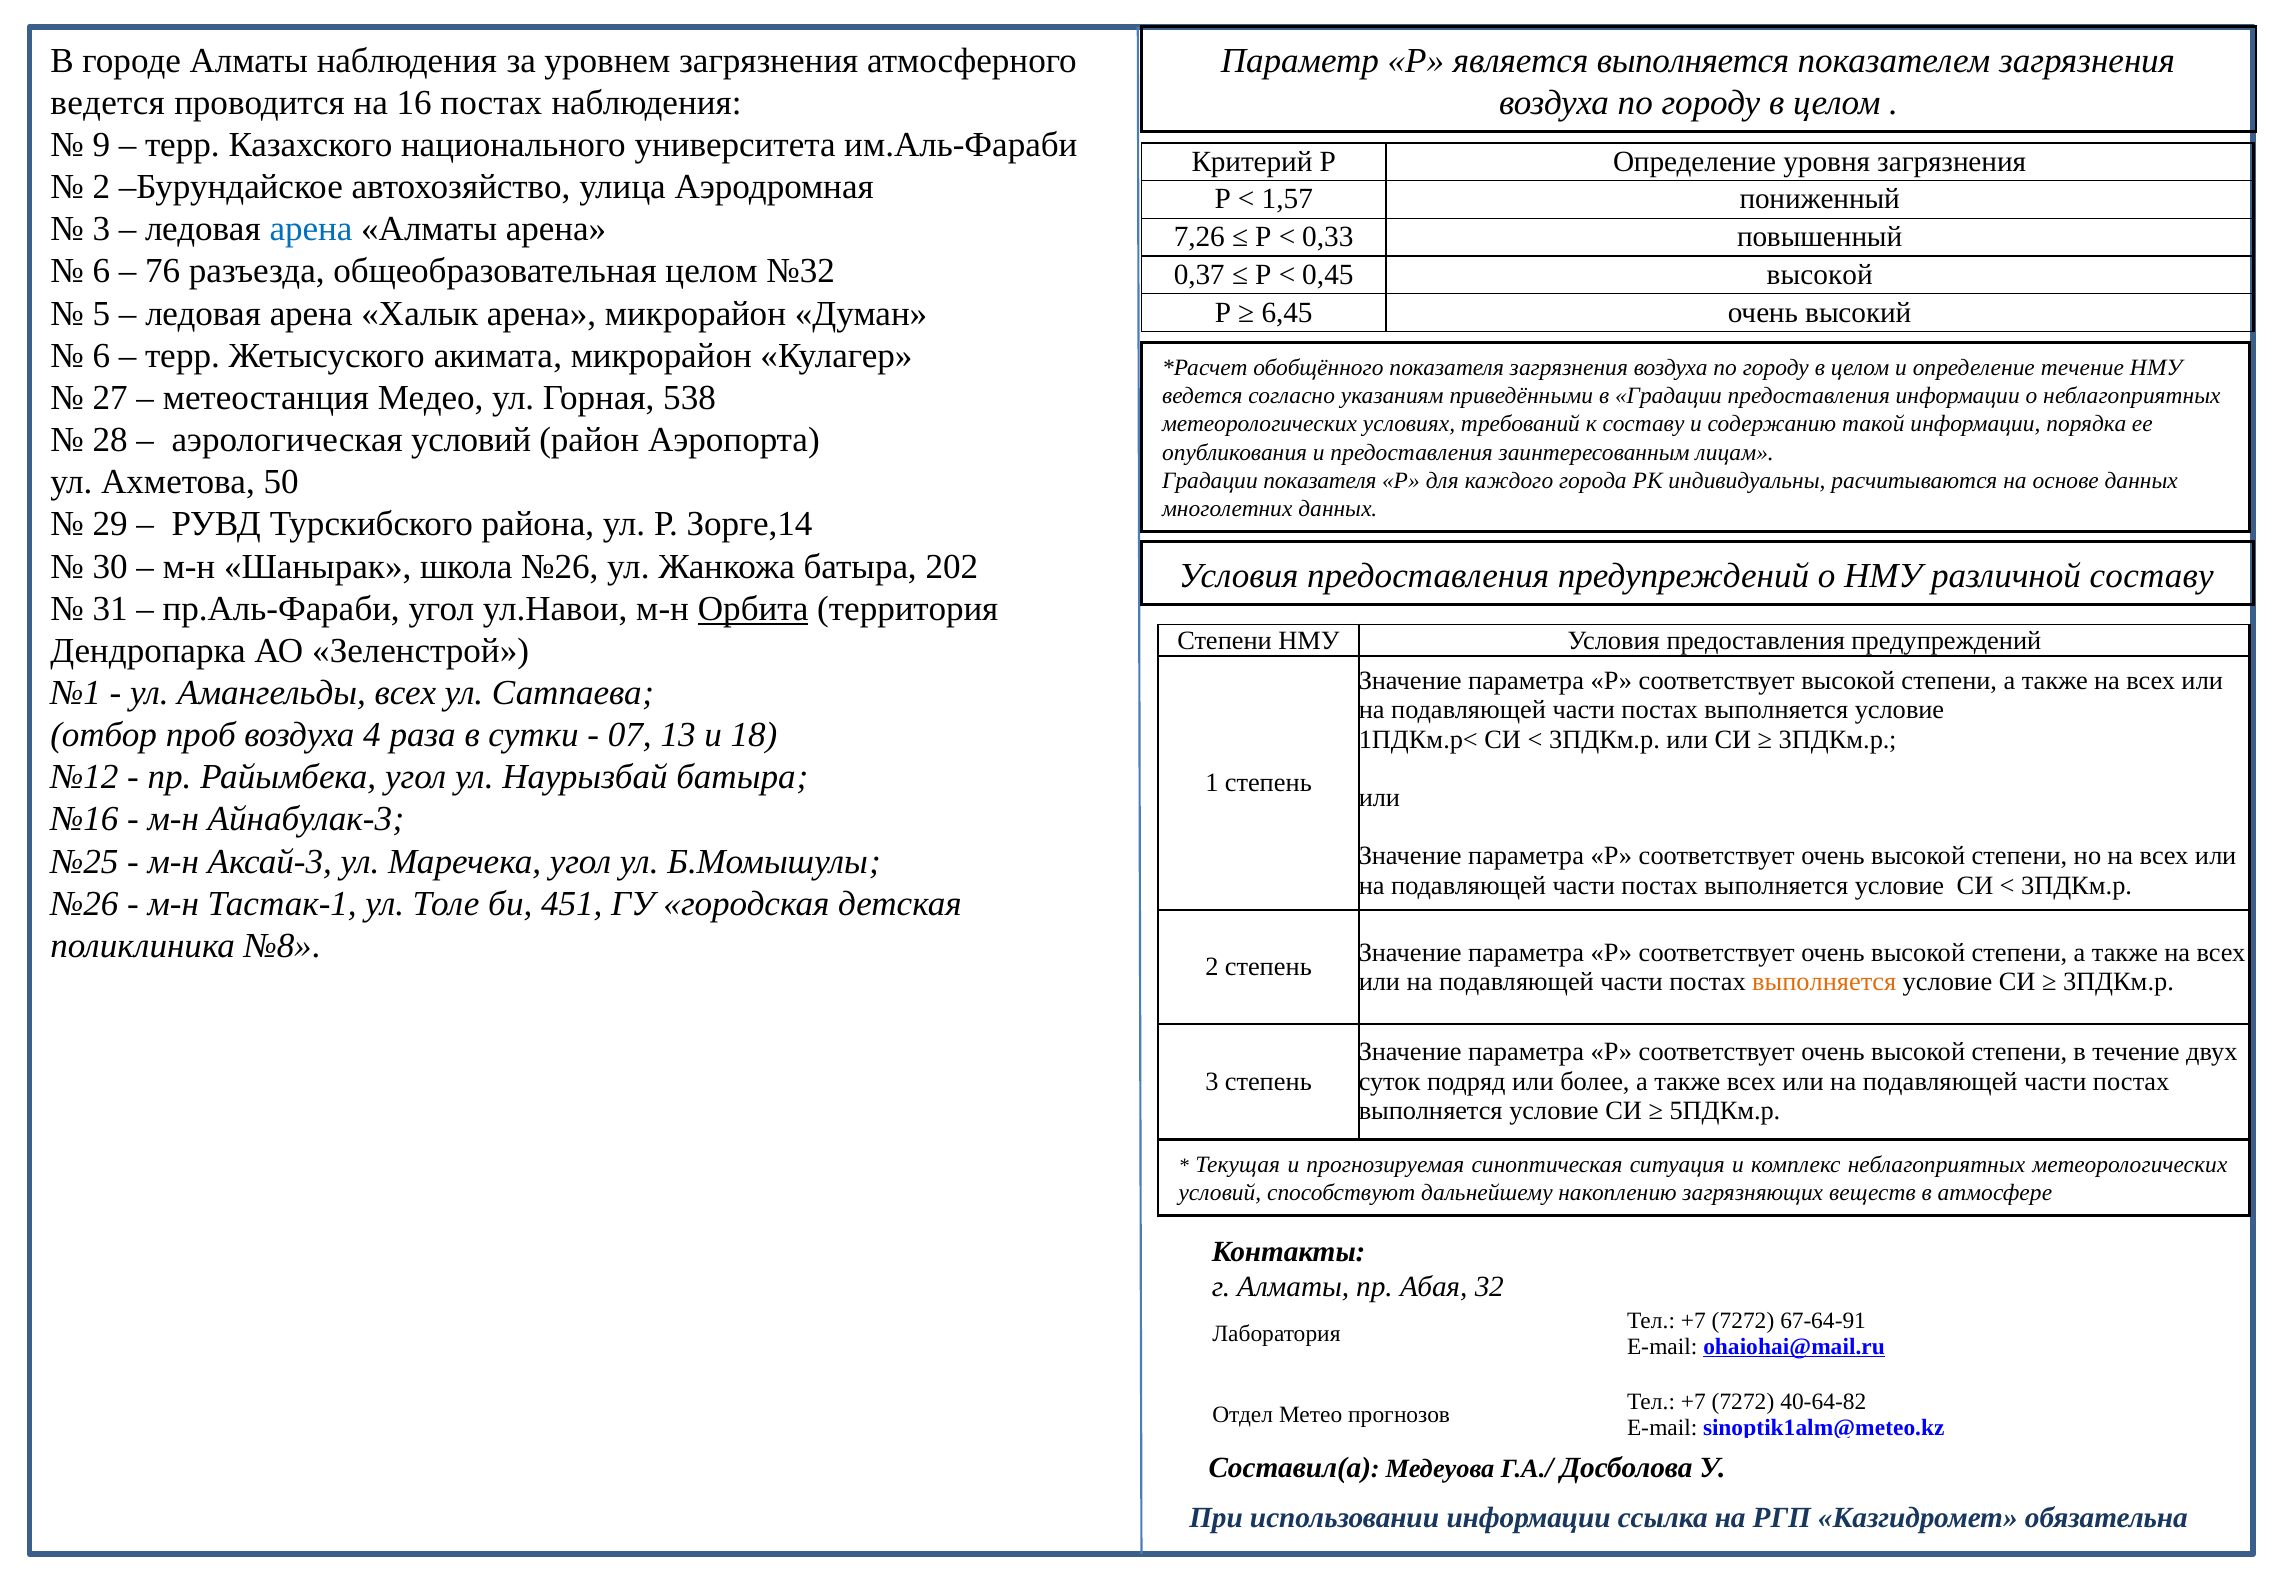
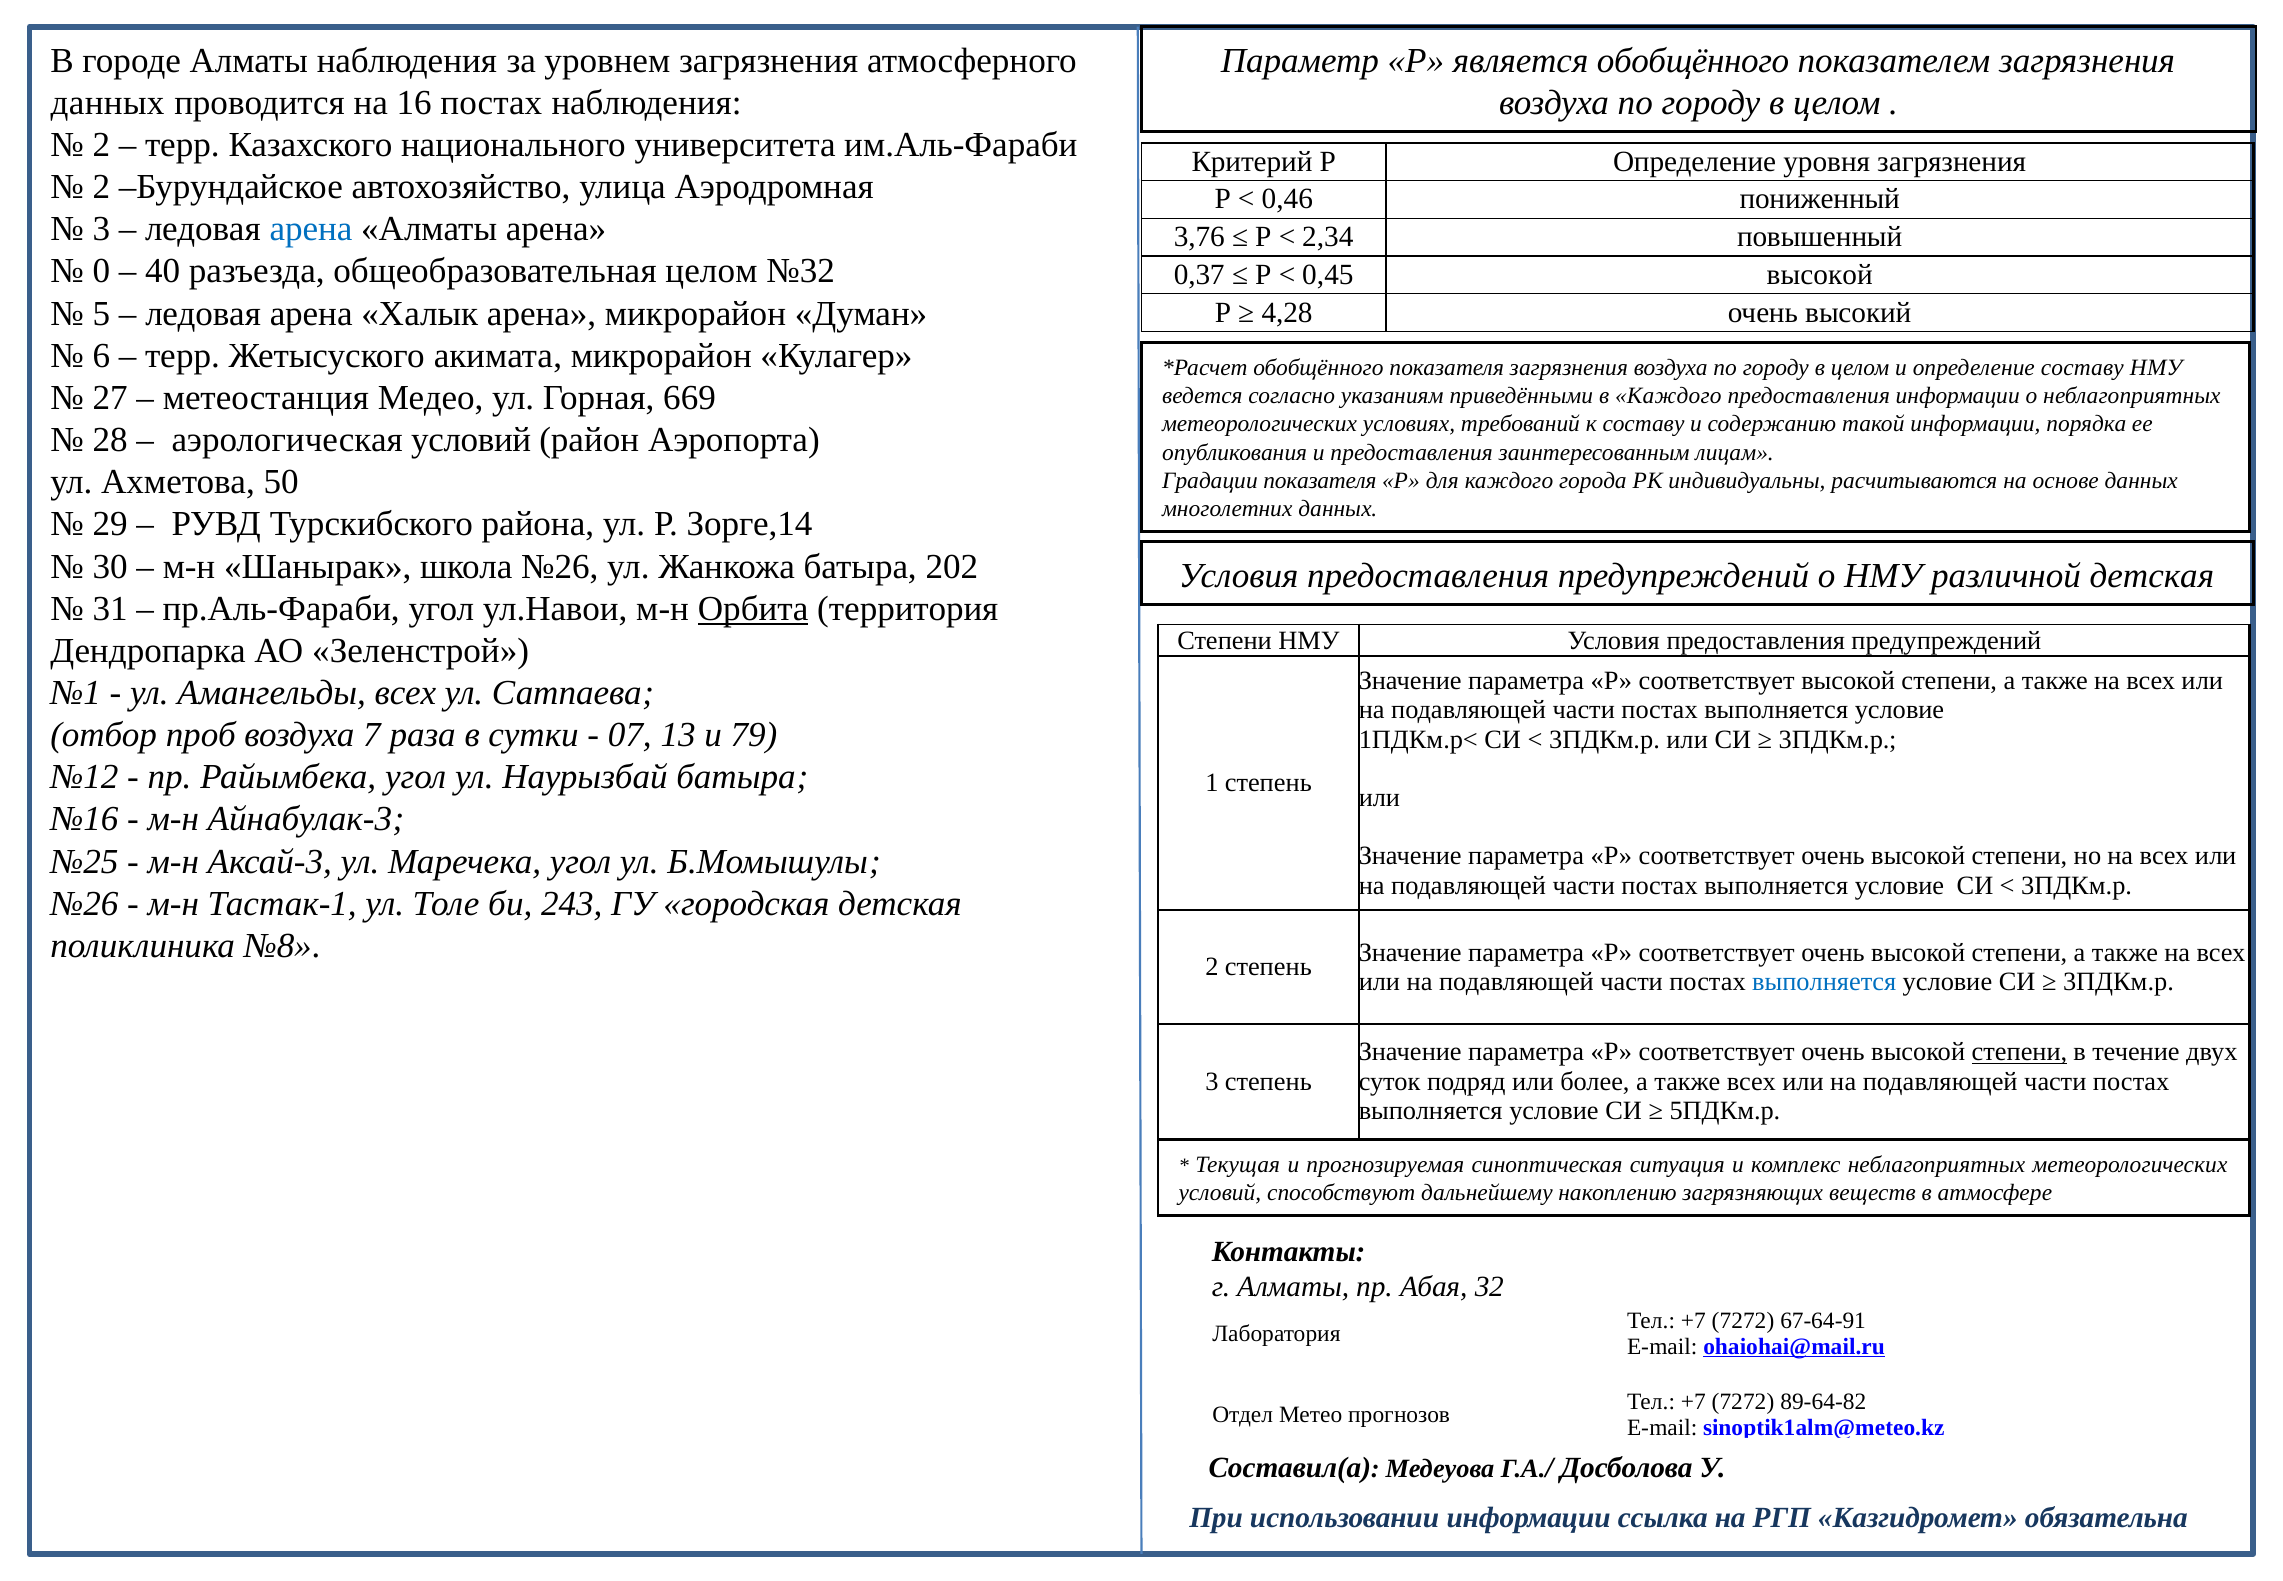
является выполняется: выполняется -> обобщённого
ведется at (108, 103): ведется -> данных
9 at (101, 145): 9 -> 2
1,57: 1,57 -> 0,46
7,26: 7,26 -> 3,76
0,33: 0,33 -> 2,34
6 at (101, 271): 6 -> 0
76: 76 -> 40
6,45: 6,45 -> 4,28
определение течение: течение -> составу
538: 538 -> 669
в Градации: Градации -> Каждого
различной составу: составу -> детская
4: 4 -> 7
18: 18 -> 79
451: 451 -> 243
выполняется at (1824, 982) colour: orange -> blue
степени at (2020, 1052) underline: none -> present
40-64-82: 40-64-82 -> 89-64-82
